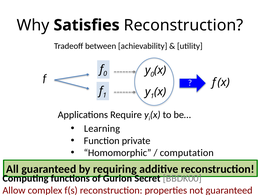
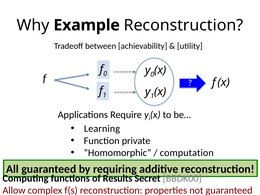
Satisfies: Satisfies -> Example
Gurion: Gurion -> Results
